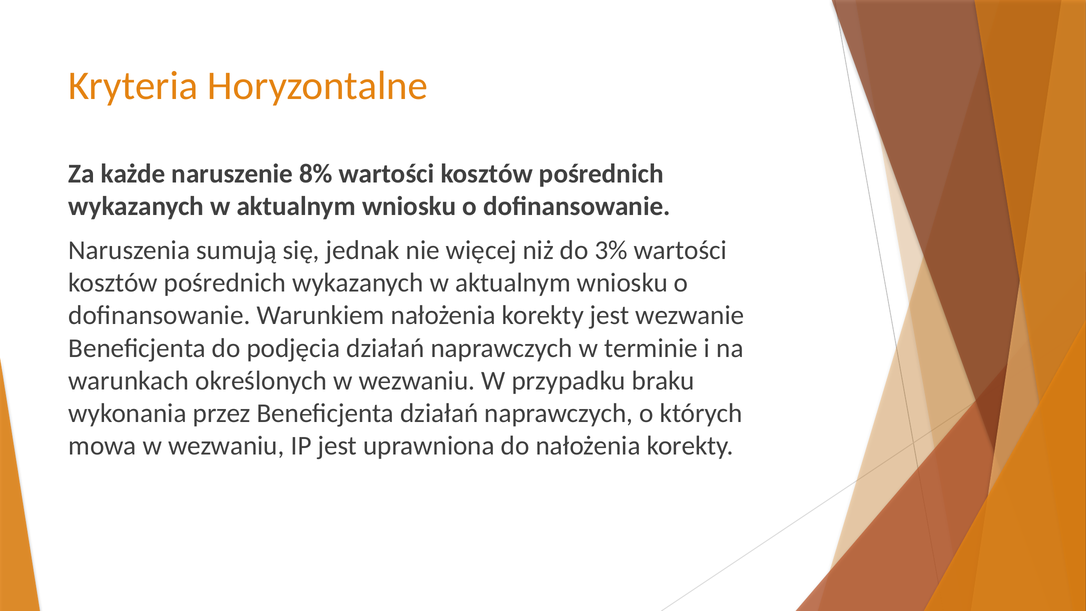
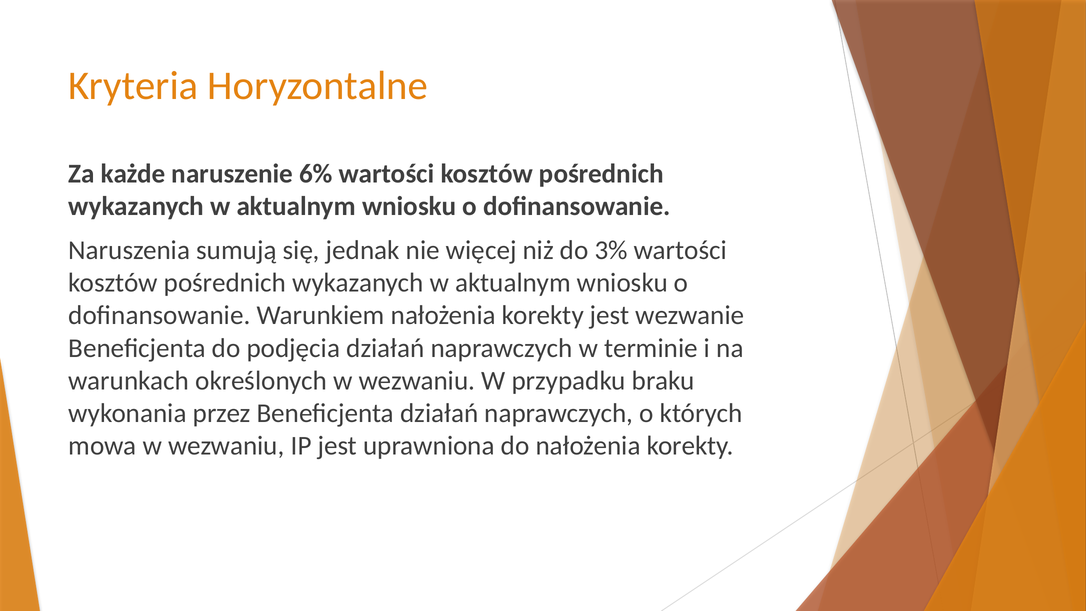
8%: 8% -> 6%
